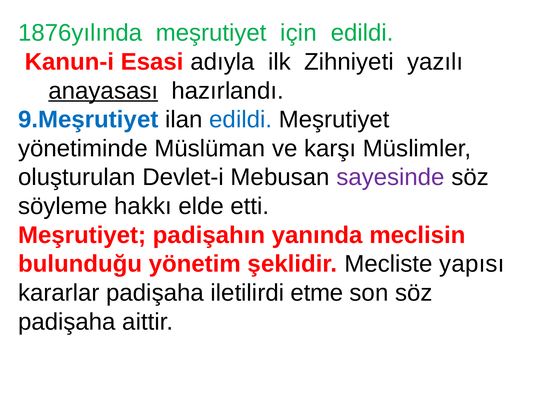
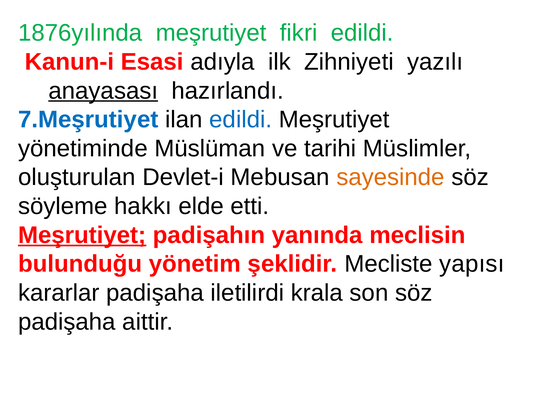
için: için -> fikri
9.Meşrutiyet: 9.Meşrutiyet -> 7.Meşrutiyet
karşı: karşı -> tarihi
sayesinde colour: purple -> orange
Meşrutiyet at (82, 235) underline: none -> present
etme: etme -> krala
